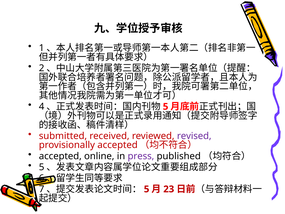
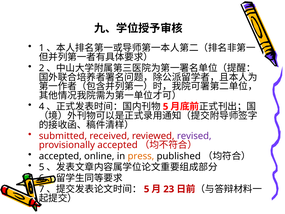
press colour: purple -> orange
